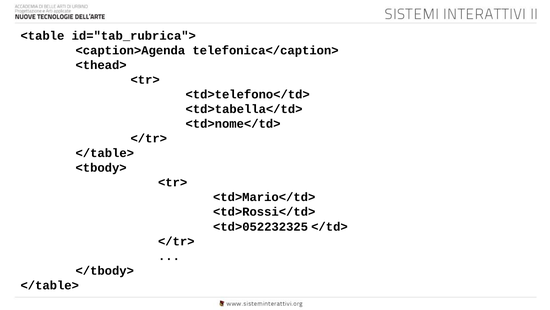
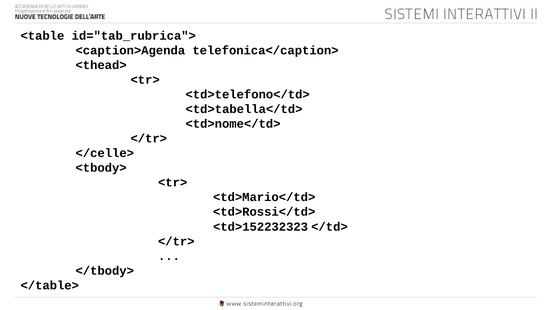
</table> at (105, 153): </table> -> </celle>
<td>052232325: <td>052232325 -> <td>152232323
